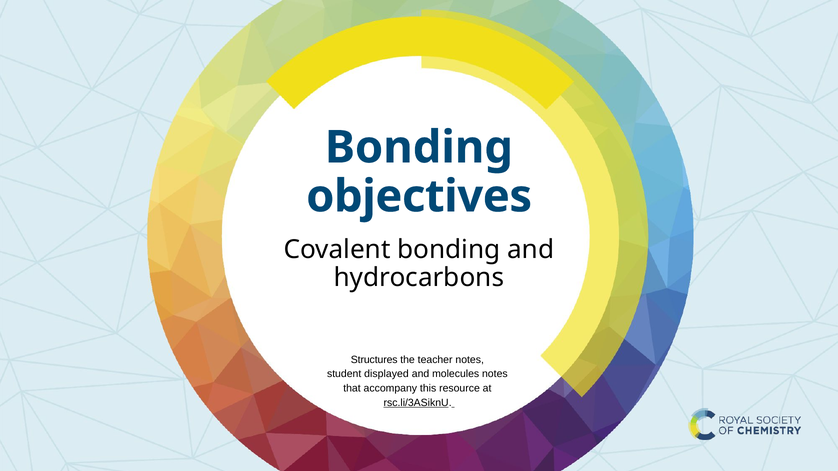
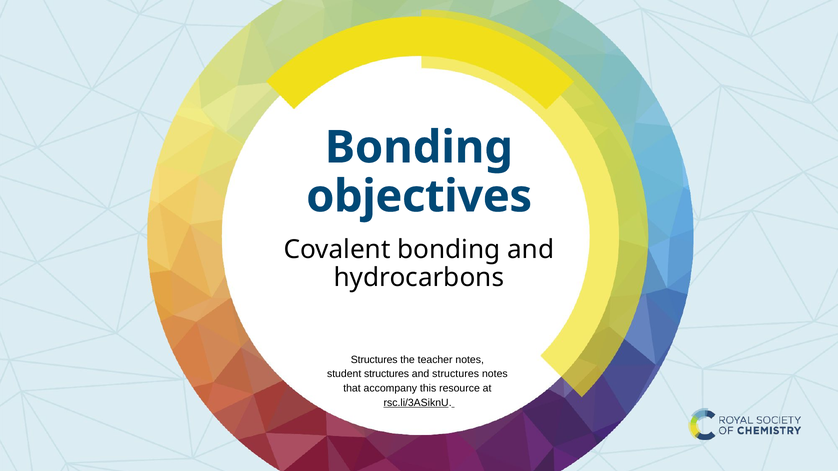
student displayed: displayed -> structures
and molecules: molecules -> structures
